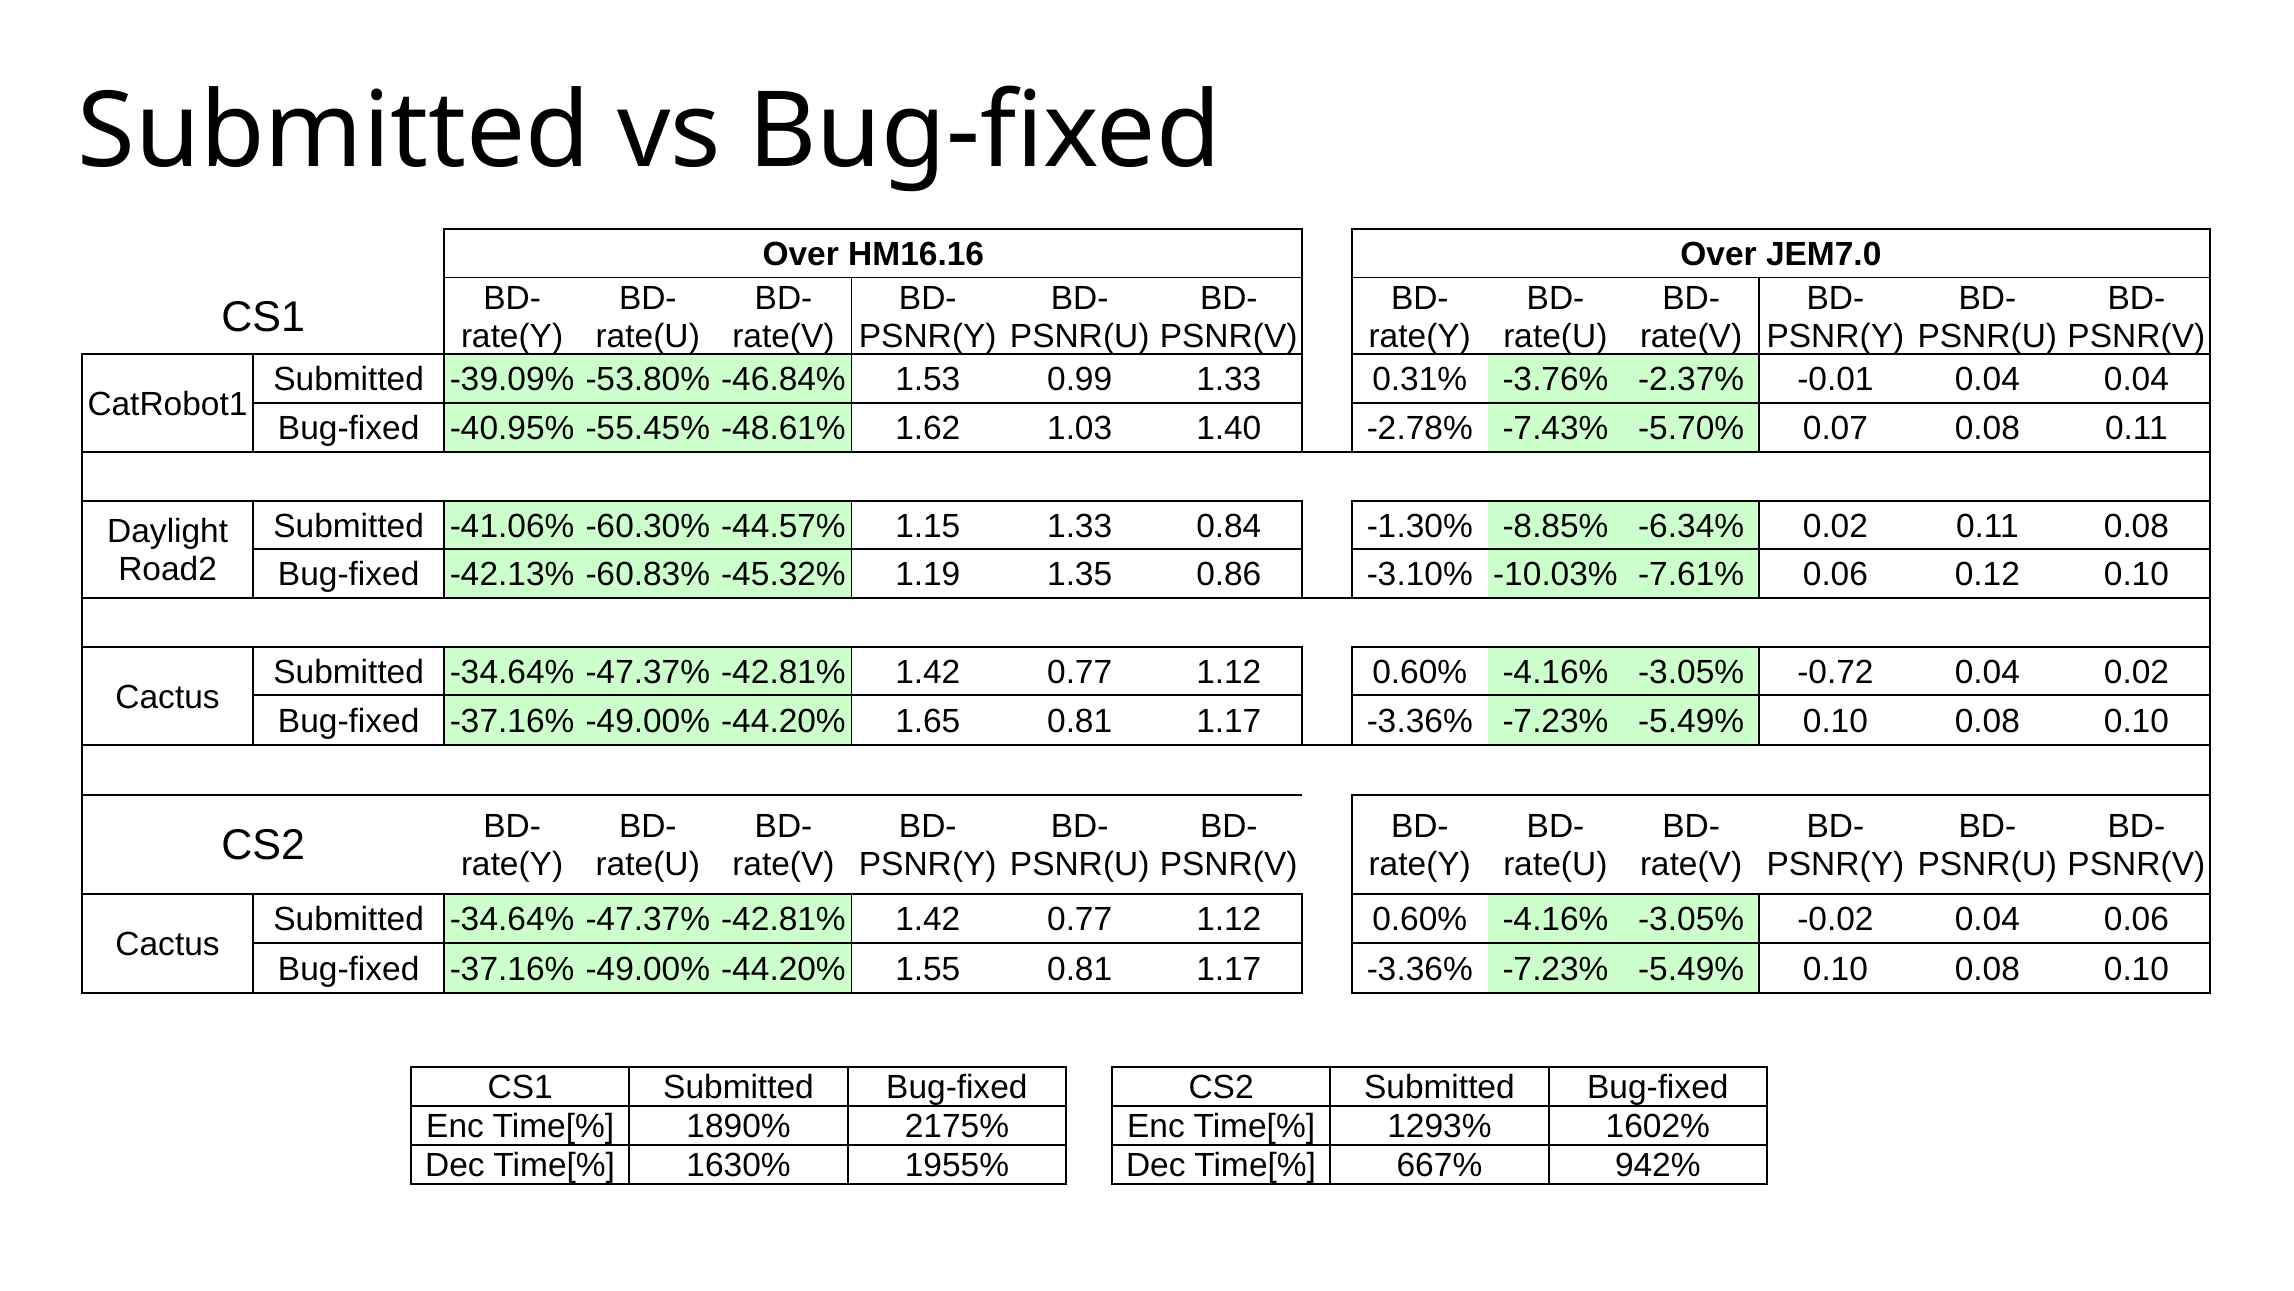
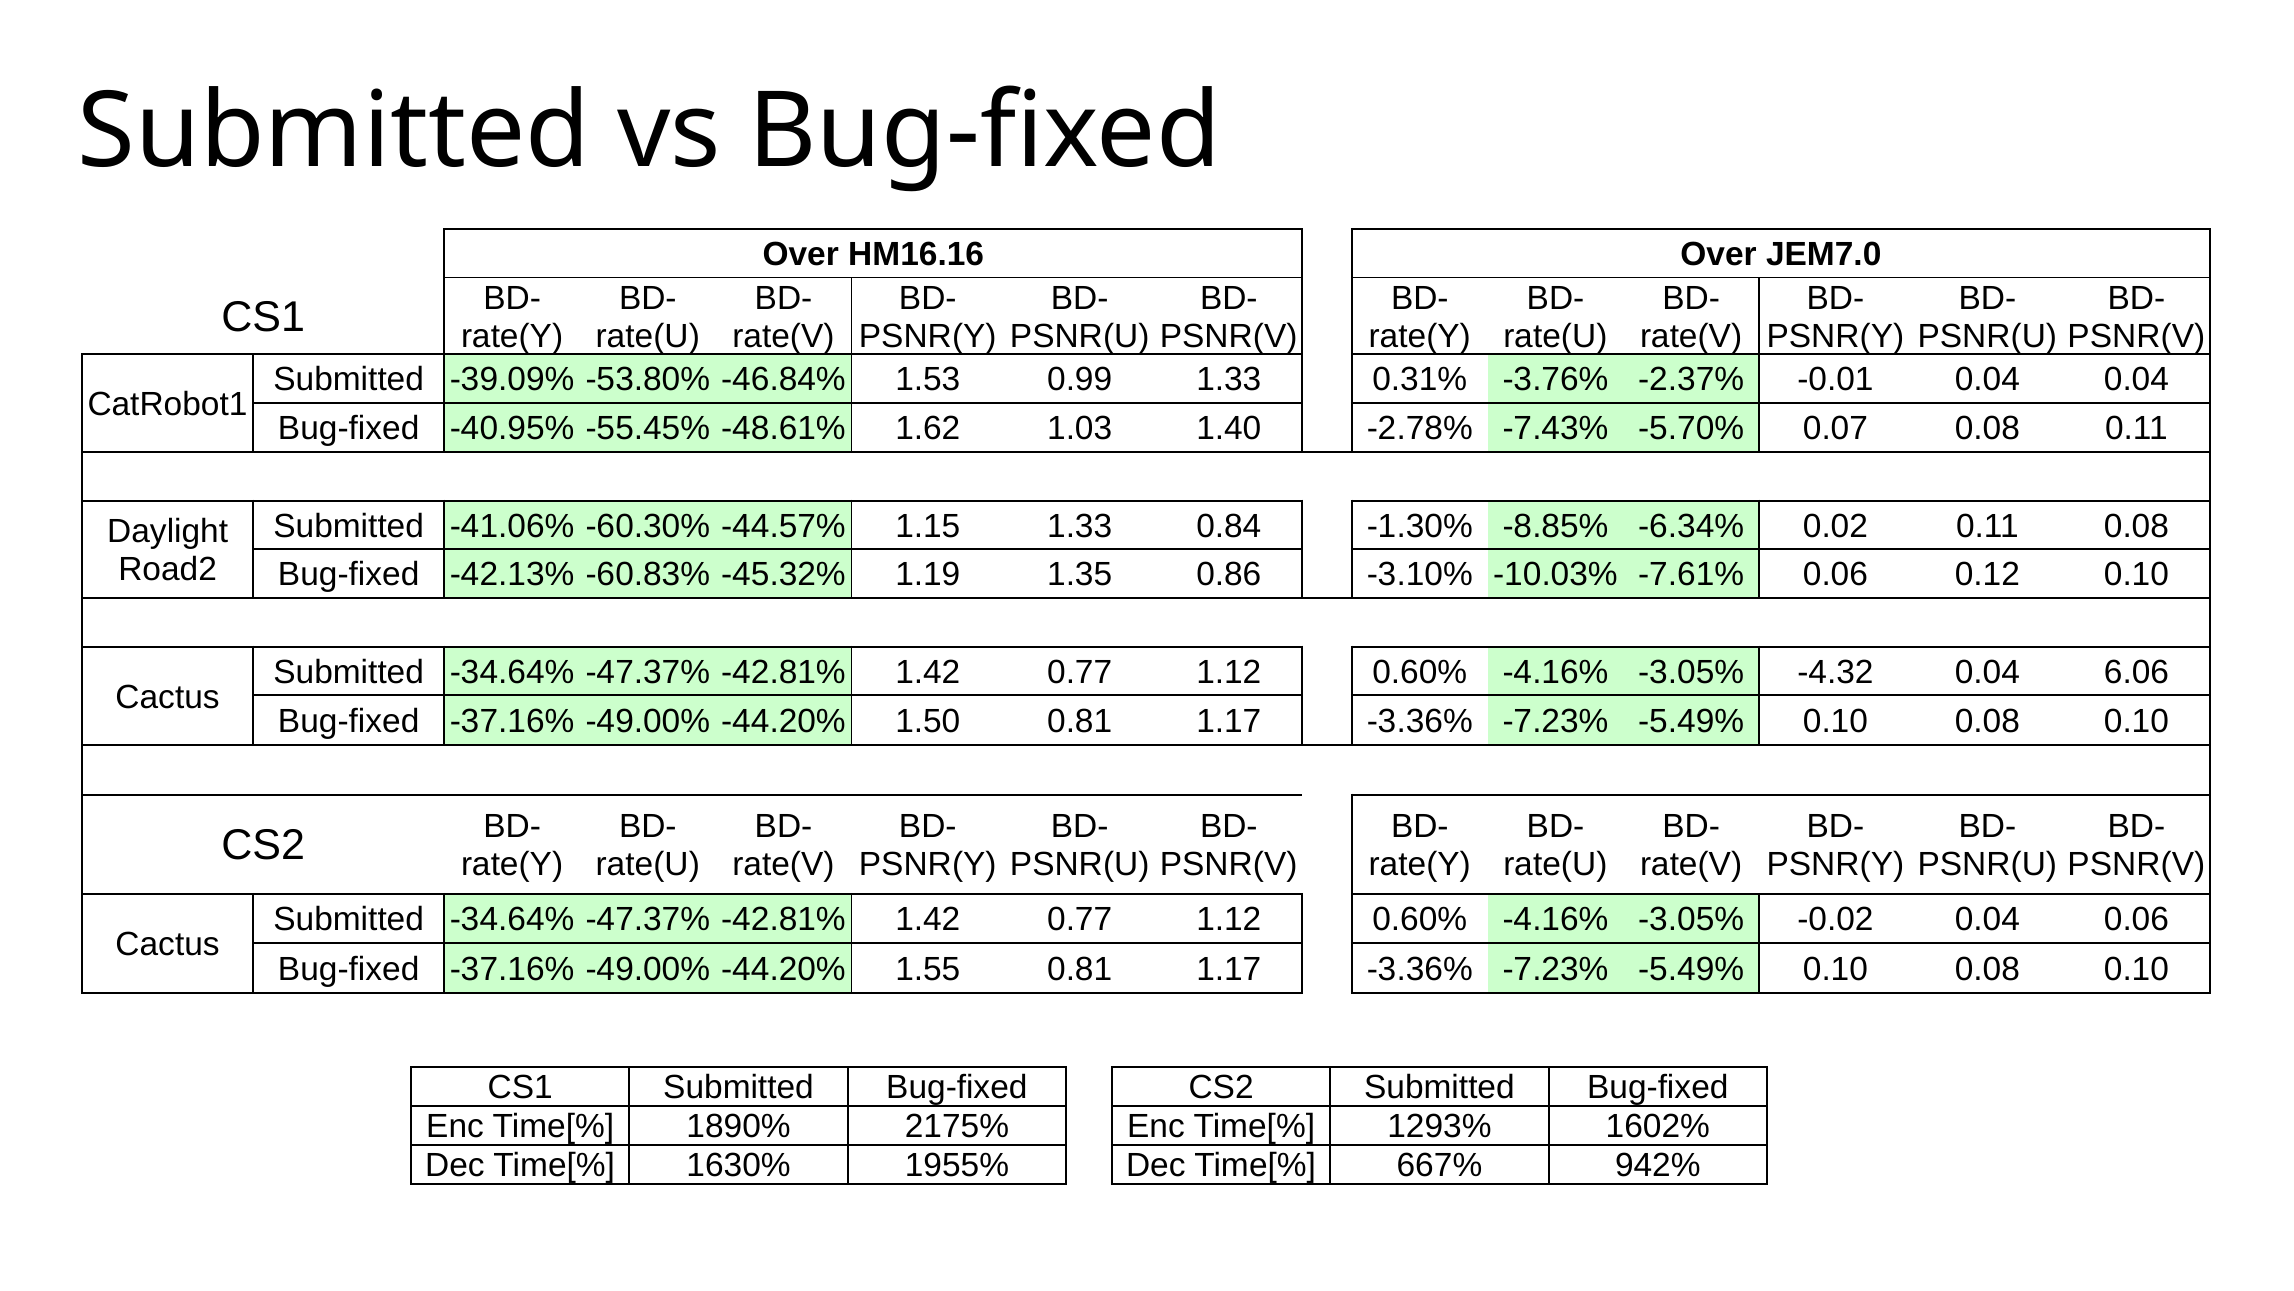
-0.72: -0.72 -> -4.32
0.04 0.02: 0.02 -> 6.06
1.65: 1.65 -> 1.50
